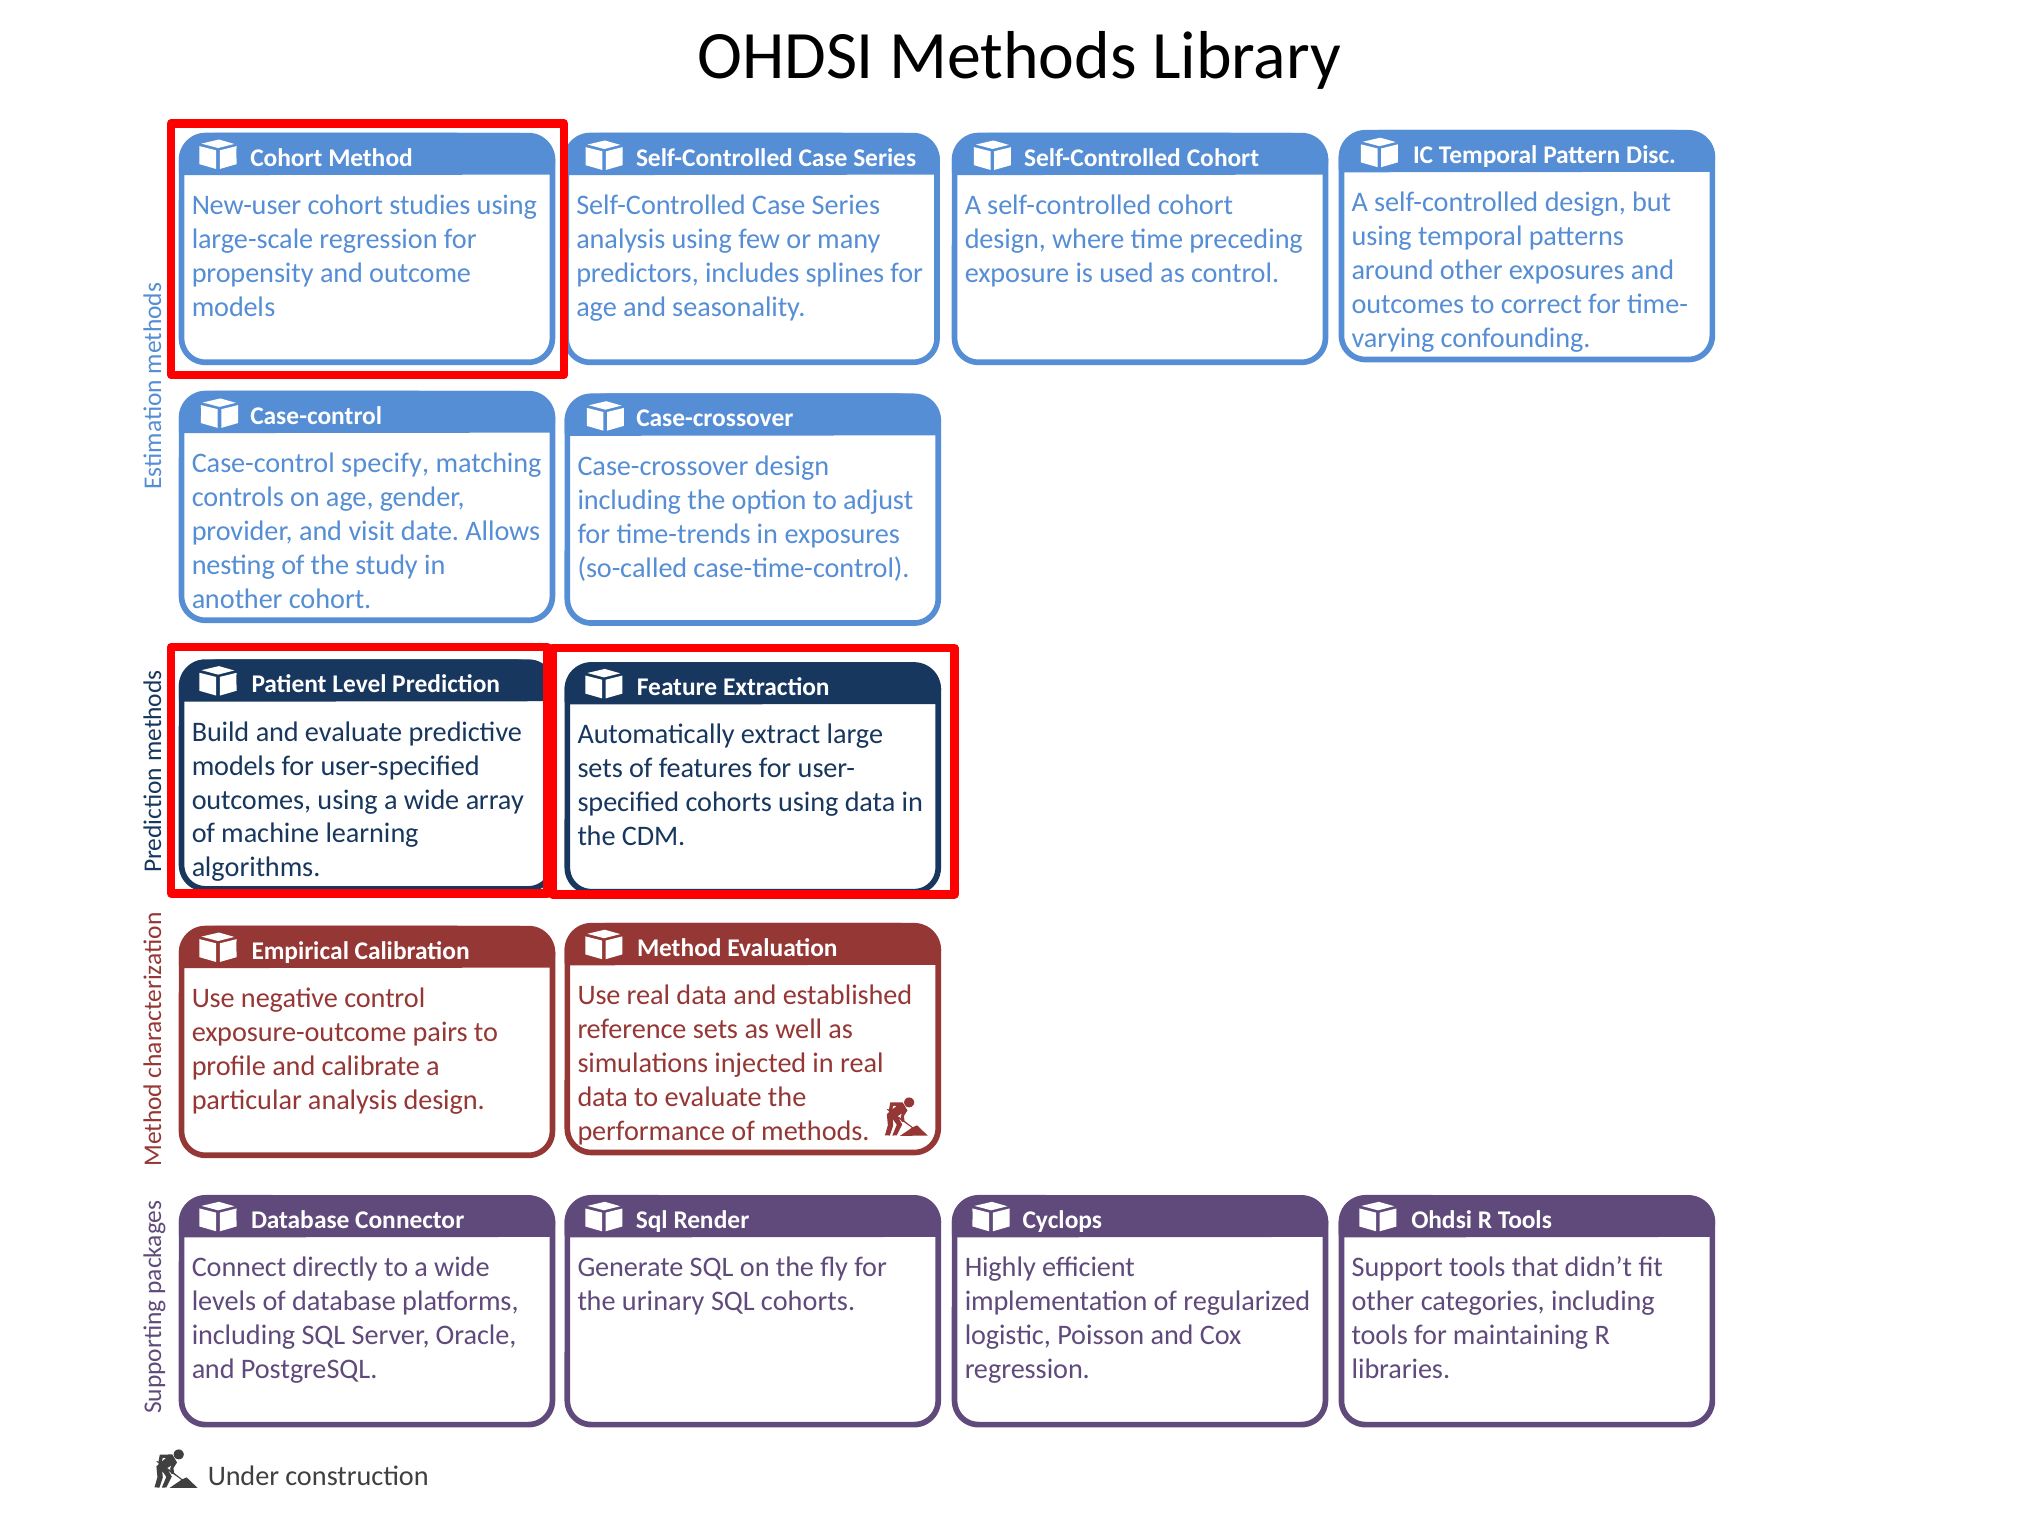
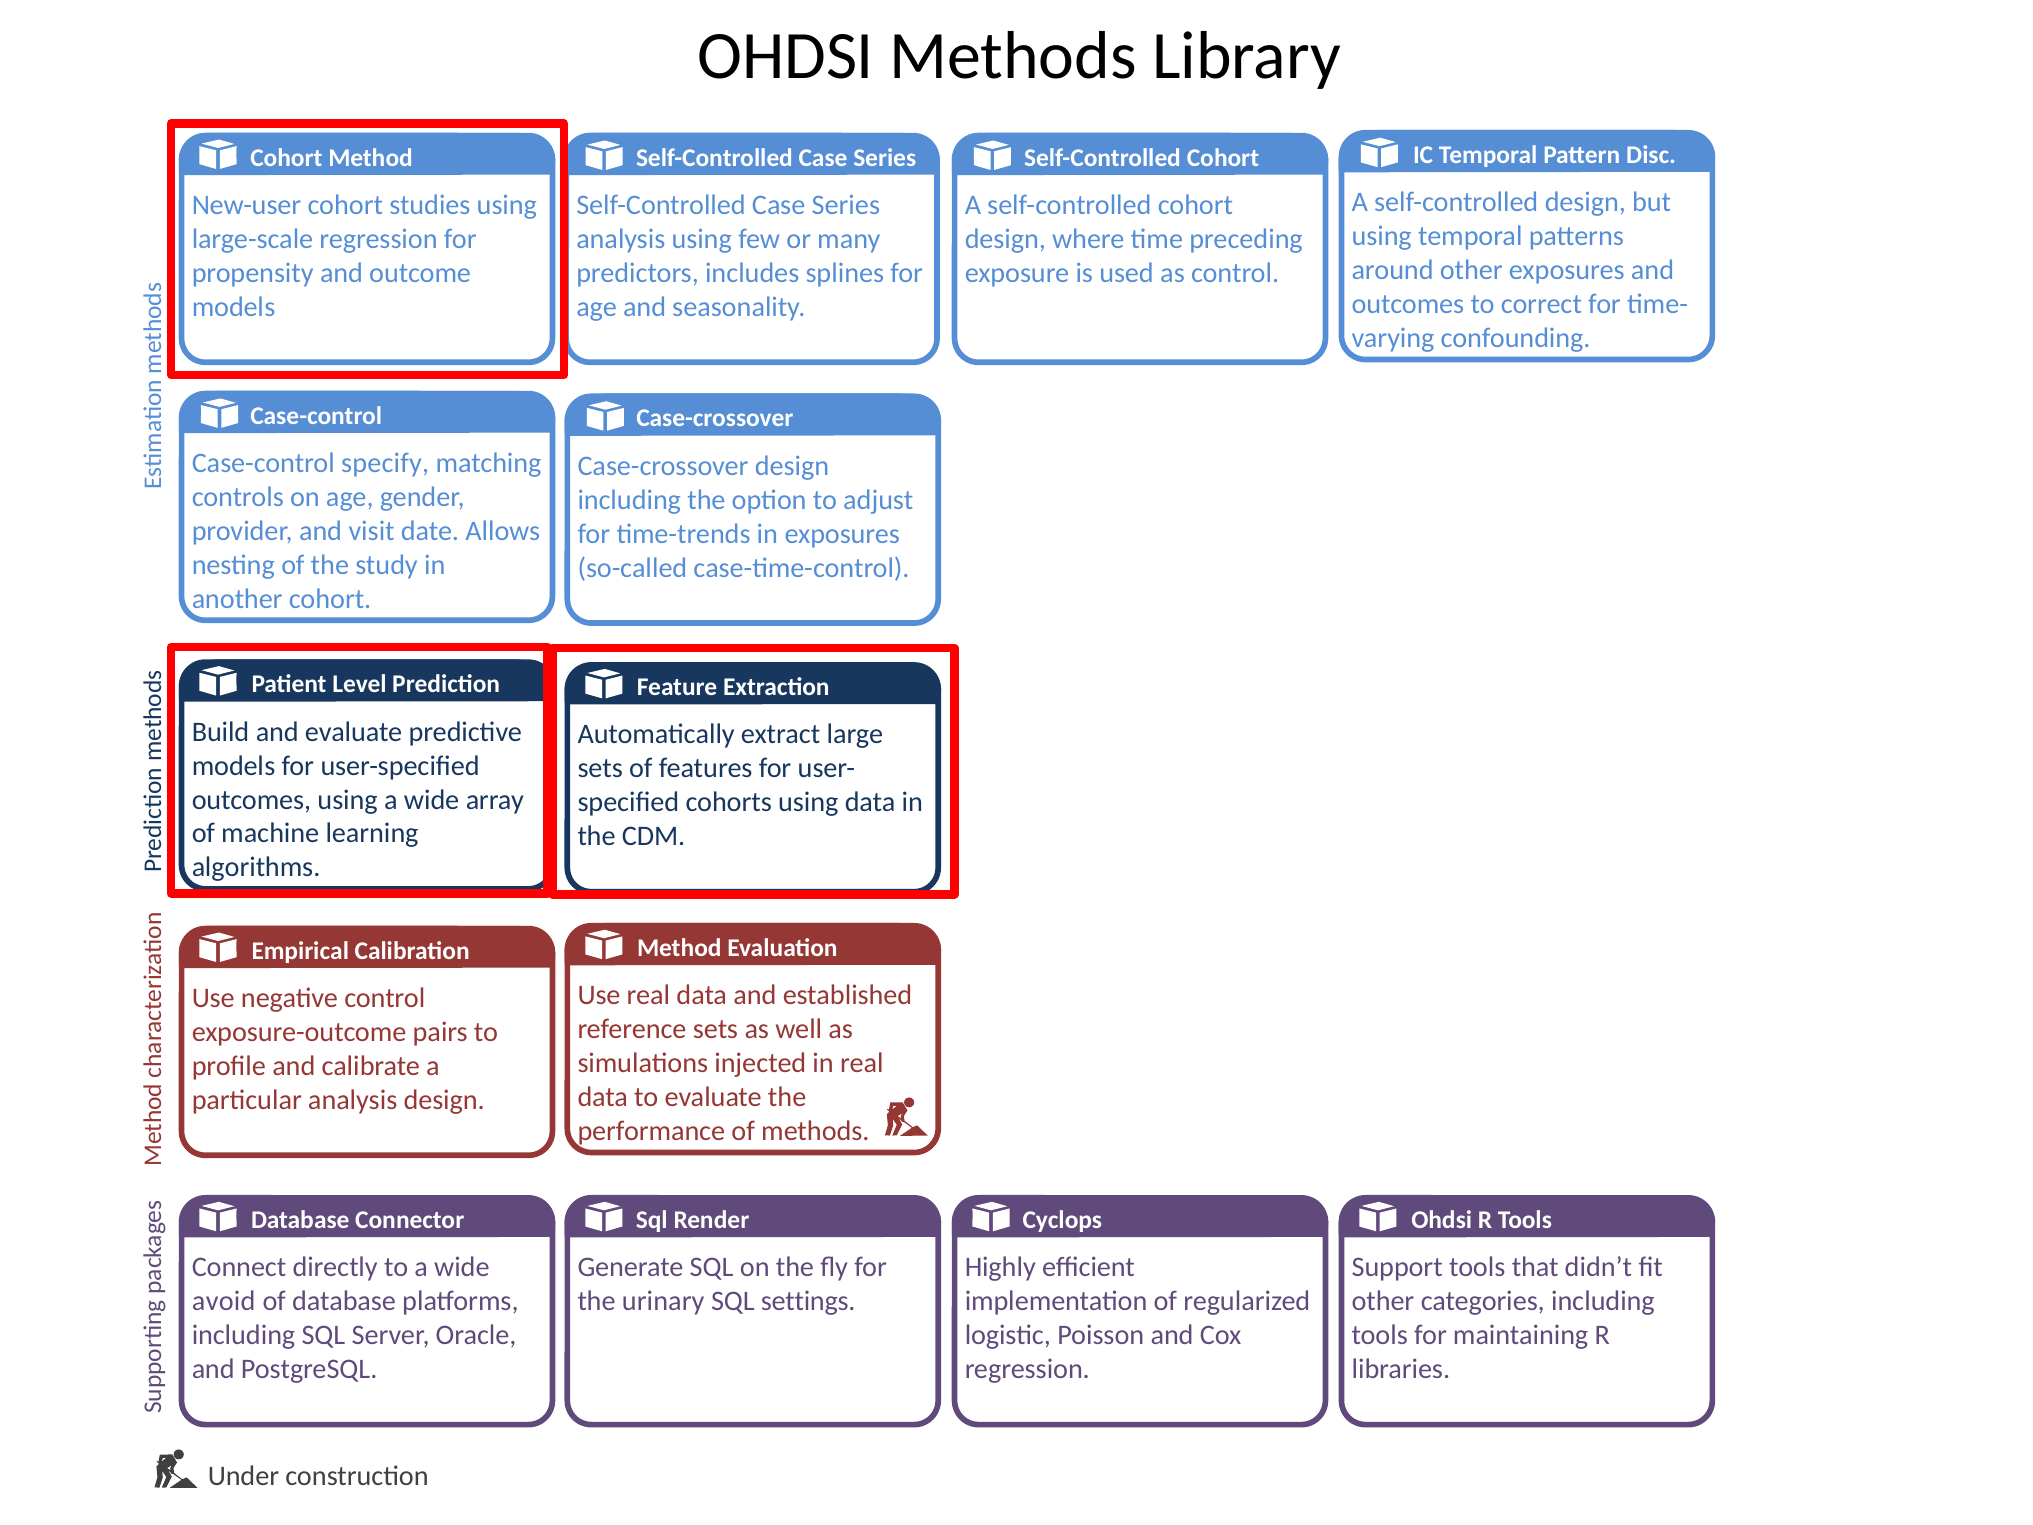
levels: levels -> avoid
cohorts at (808, 1301): cohorts -> settings
